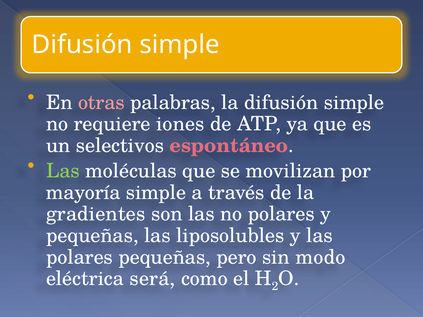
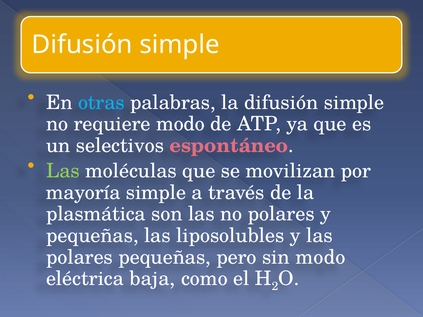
otras colour: pink -> light blue
requiere iones: iones -> modo
gradientes: gradientes -> plasmática
será: será -> baja
